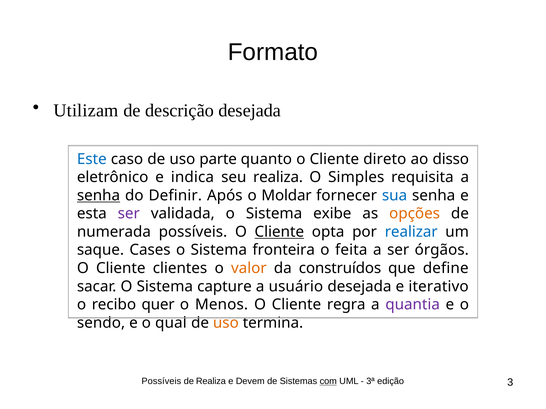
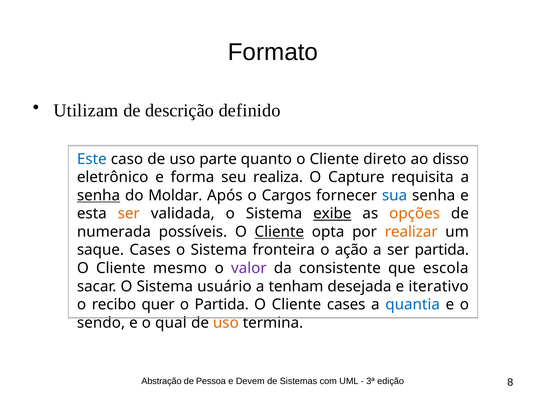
descrição desejada: desejada -> definido
indica: indica -> forma
Simples: Simples -> Capture
Definir: Definir -> Moldar
Moldar: Moldar -> Cargos
ser at (129, 214) colour: purple -> orange
exibe underline: none -> present
realizar colour: blue -> orange
feita: feita -> ação
ser órgãos: órgãos -> partida
clientes: clientes -> mesmo
valor colour: orange -> purple
construídos: construídos -> consistente
define: define -> escola
capture: capture -> usuário
usuário: usuário -> tenham
o Menos: Menos -> Partida
Cliente regra: regra -> cases
quantia colour: purple -> blue
Possíveis at (161, 382): Possíveis -> Abstração
de Realiza: Realiza -> Pessoa
com underline: present -> none
3: 3 -> 8
